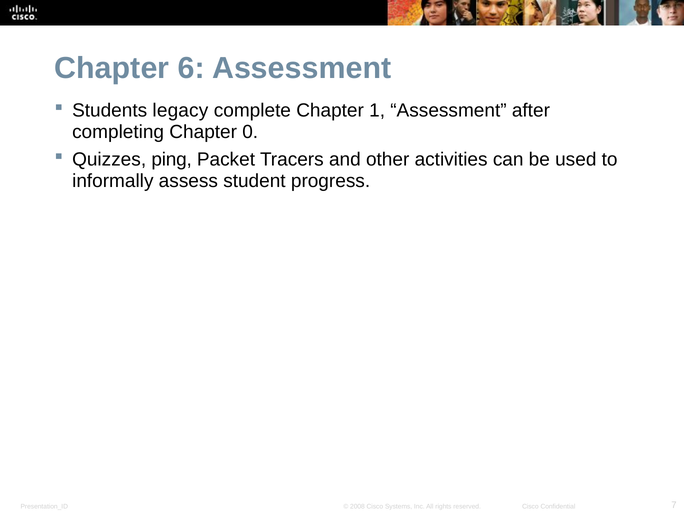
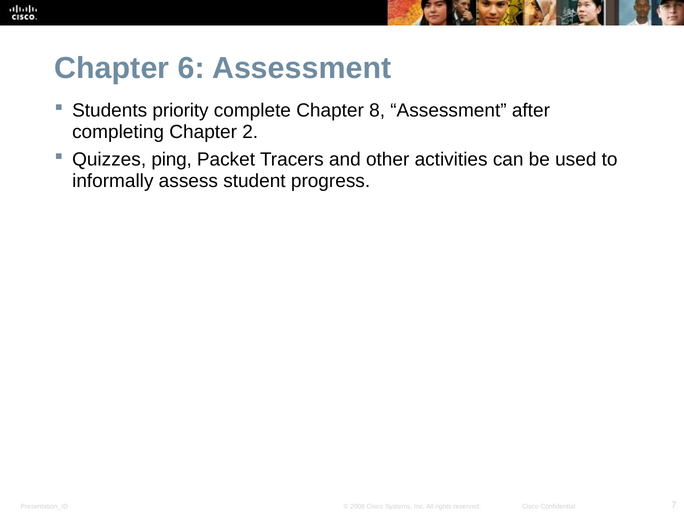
legacy: legacy -> priority
1: 1 -> 8
0: 0 -> 2
